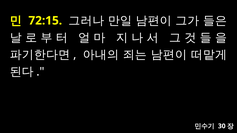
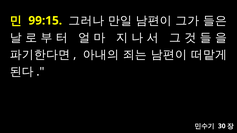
72:15: 72:15 -> 99:15
